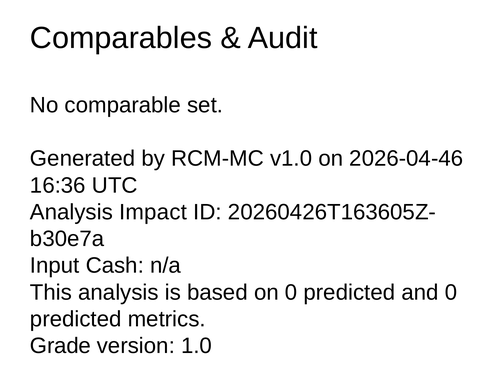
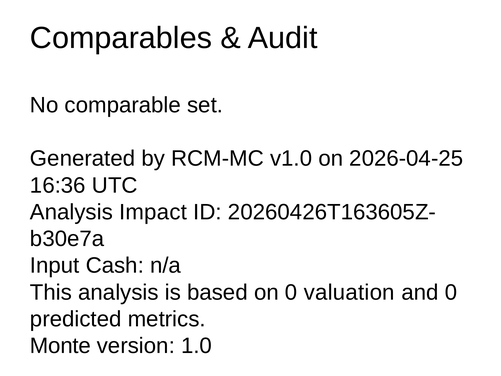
2026-04-46: 2026-04-46 -> 2026-04-25
on 0 predicted: predicted -> valuation
Grade: Grade -> Monte
